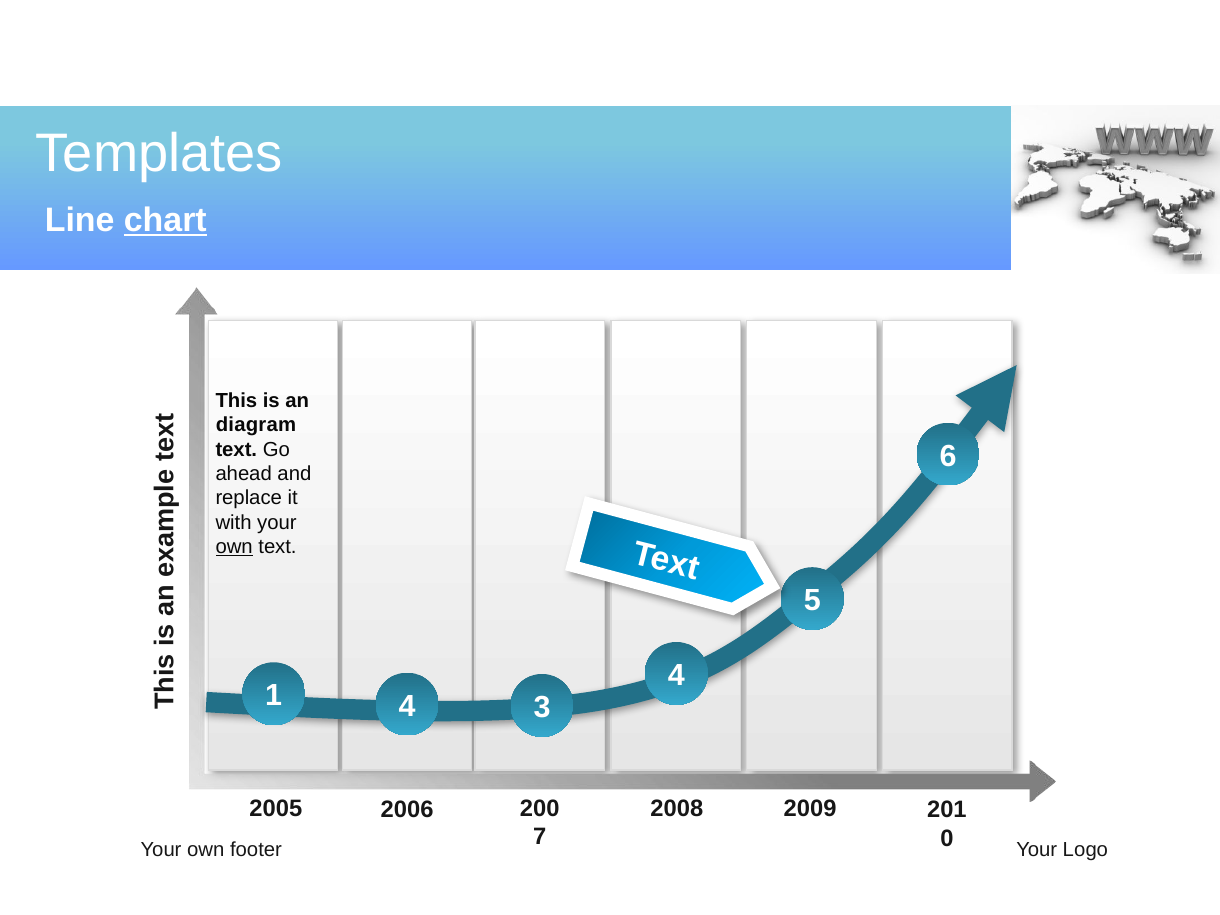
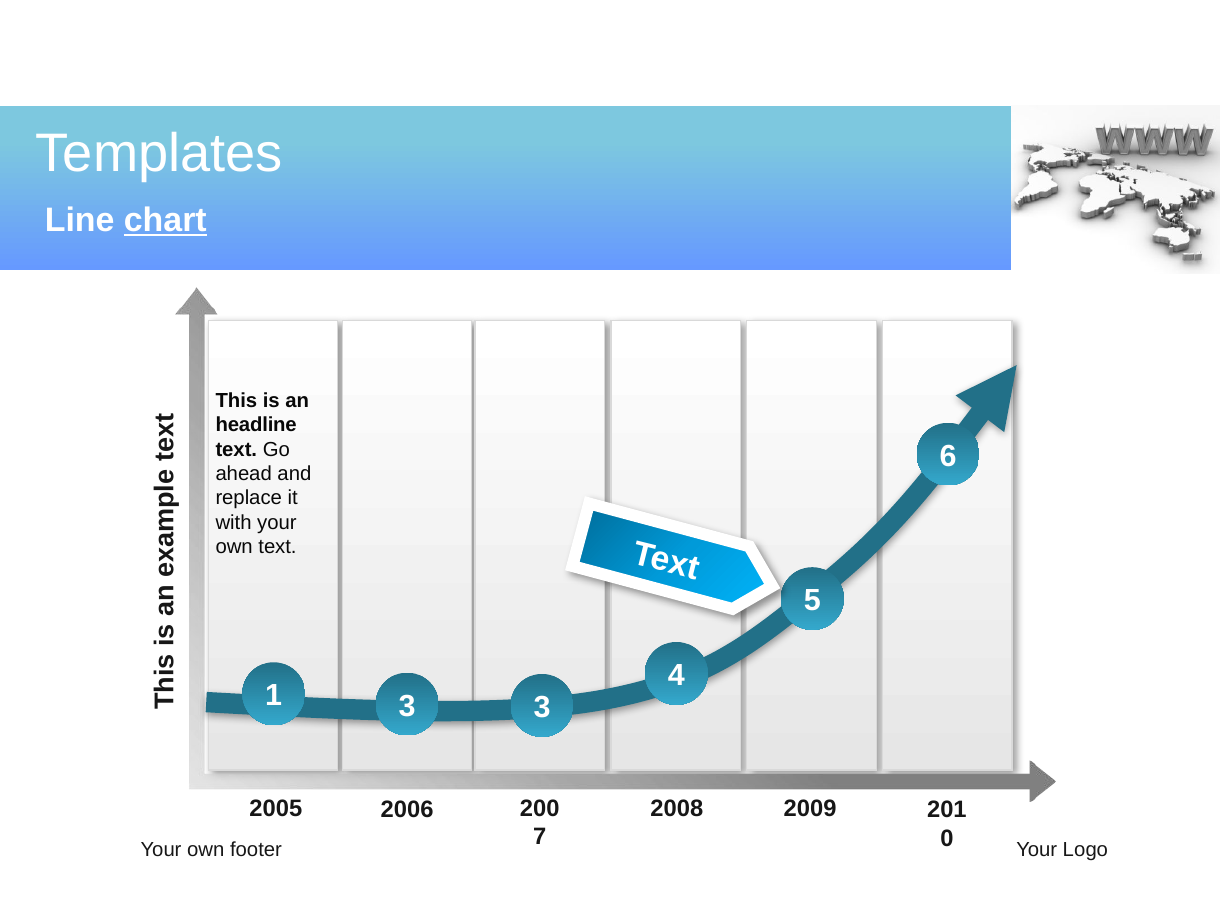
diagram: diagram -> headline
own at (234, 547) underline: present -> none
1 4: 4 -> 3
